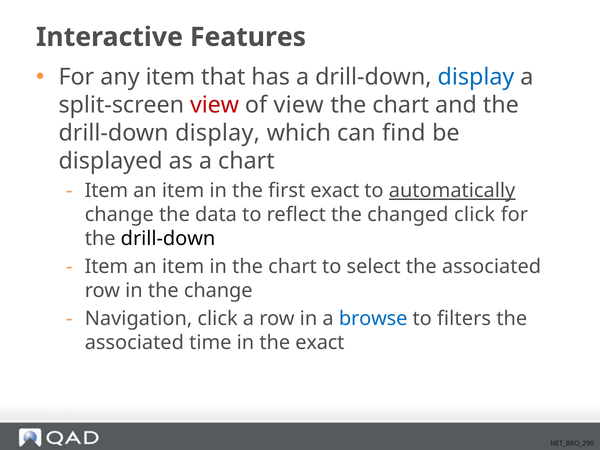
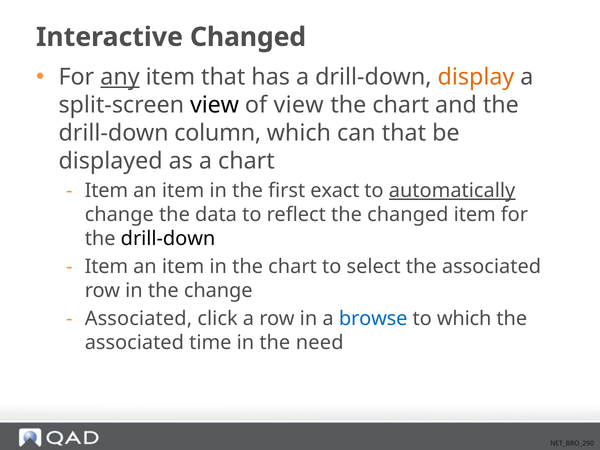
Interactive Features: Features -> Changed
any underline: none -> present
display at (476, 77) colour: blue -> orange
view at (215, 105) colour: red -> black
display at (218, 133): display -> column
can find: find -> that
changed click: click -> item
Navigation at (139, 319): Navigation -> Associated
to filters: filters -> which
the exact: exact -> need
